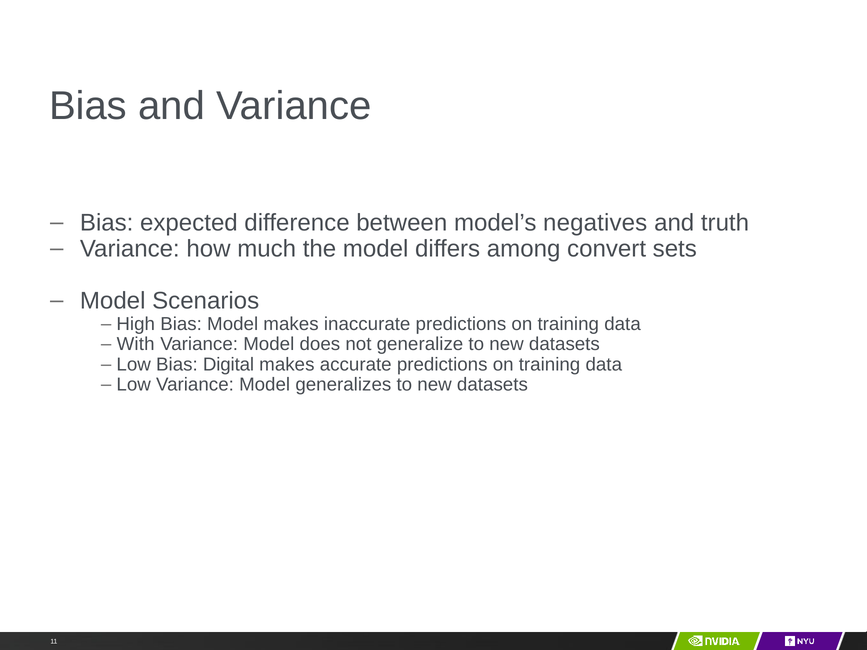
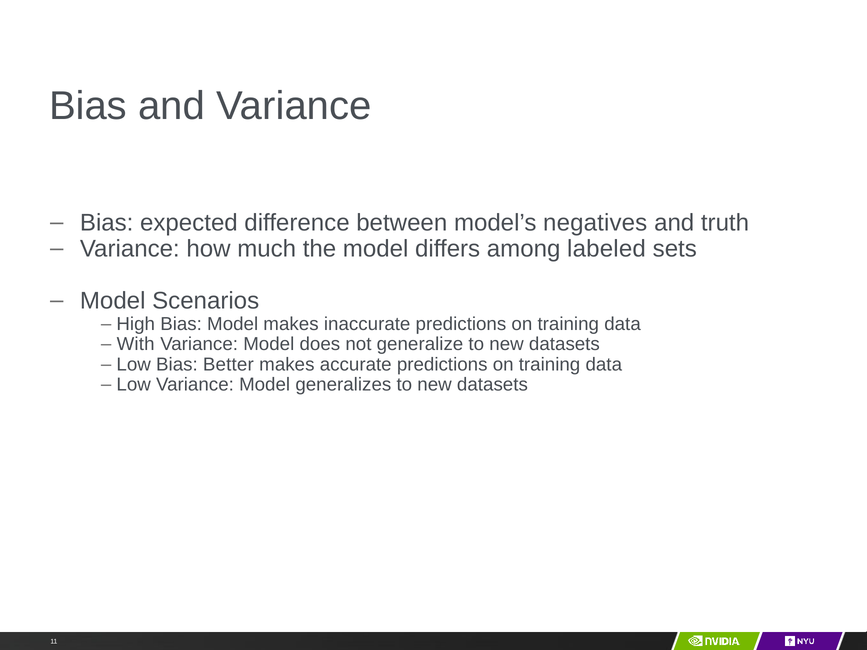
convert: convert -> labeled
Digital: Digital -> Better
